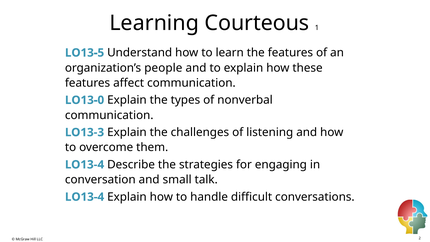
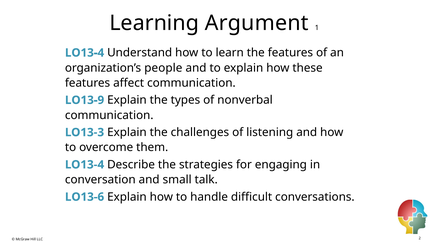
Courteous: Courteous -> Argument
LO13-5 at (85, 53): LO13-5 -> LO13-4
LO13-0: LO13-0 -> LO13-9
LO13-4 at (85, 197): LO13-4 -> LO13-6
